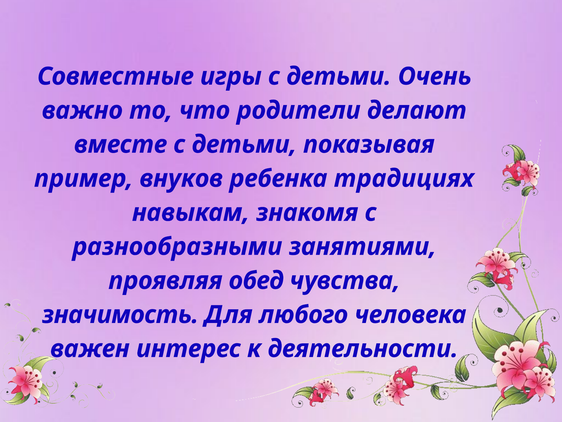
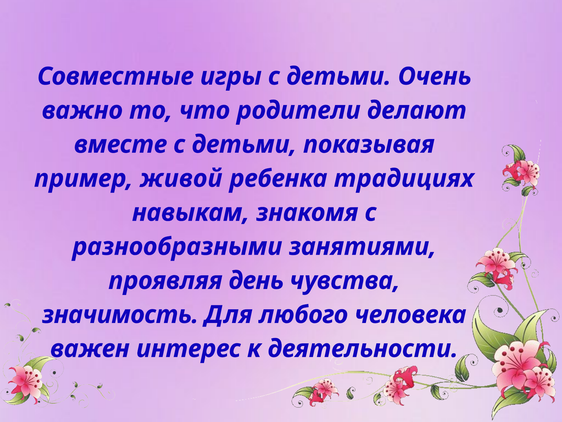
внуков: внуков -> живой
обед: обед -> день
